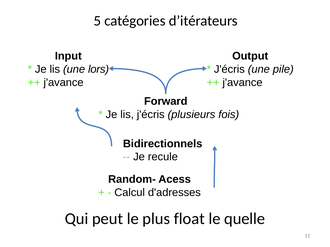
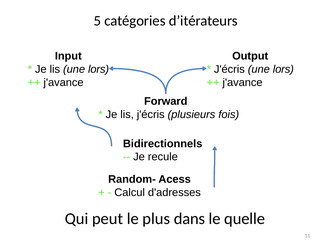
J'écris une pile: pile -> lors
float: float -> dans
